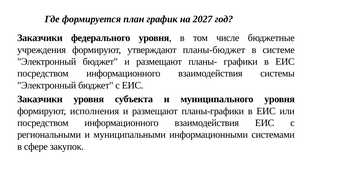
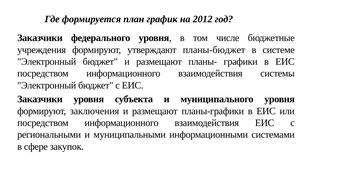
2027: 2027 -> 2012
исполнения: исполнения -> заключения
